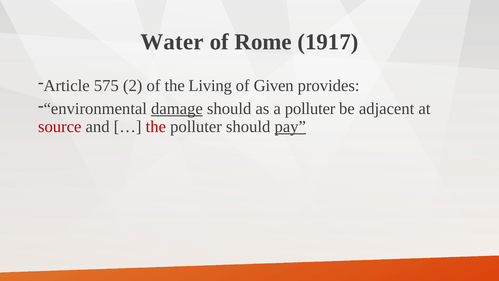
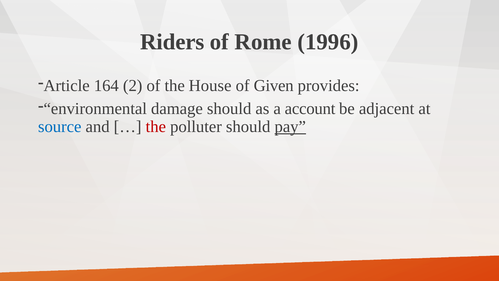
Water: Water -> Riders
1917: 1917 -> 1996
575: 575 -> 164
Living: Living -> House
damage underline: present -> none
a polluter: polluter -> account
source colour: red -> blue
